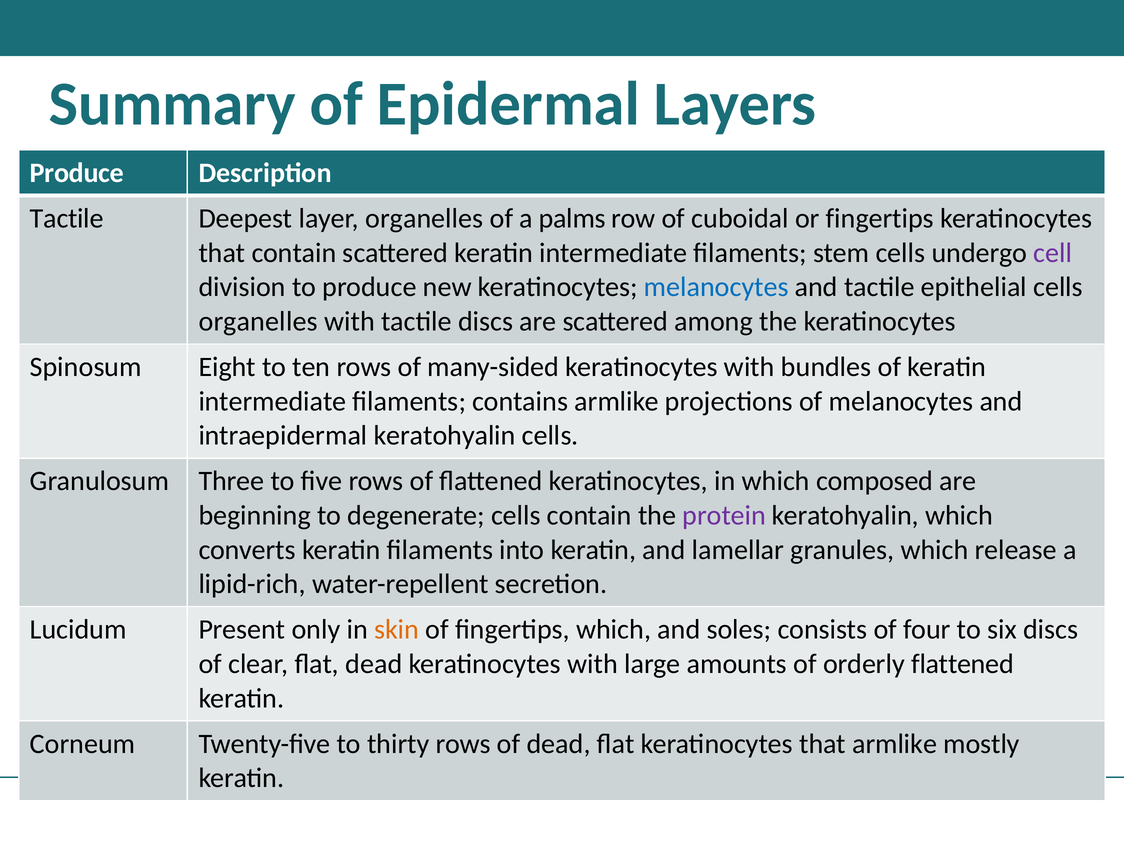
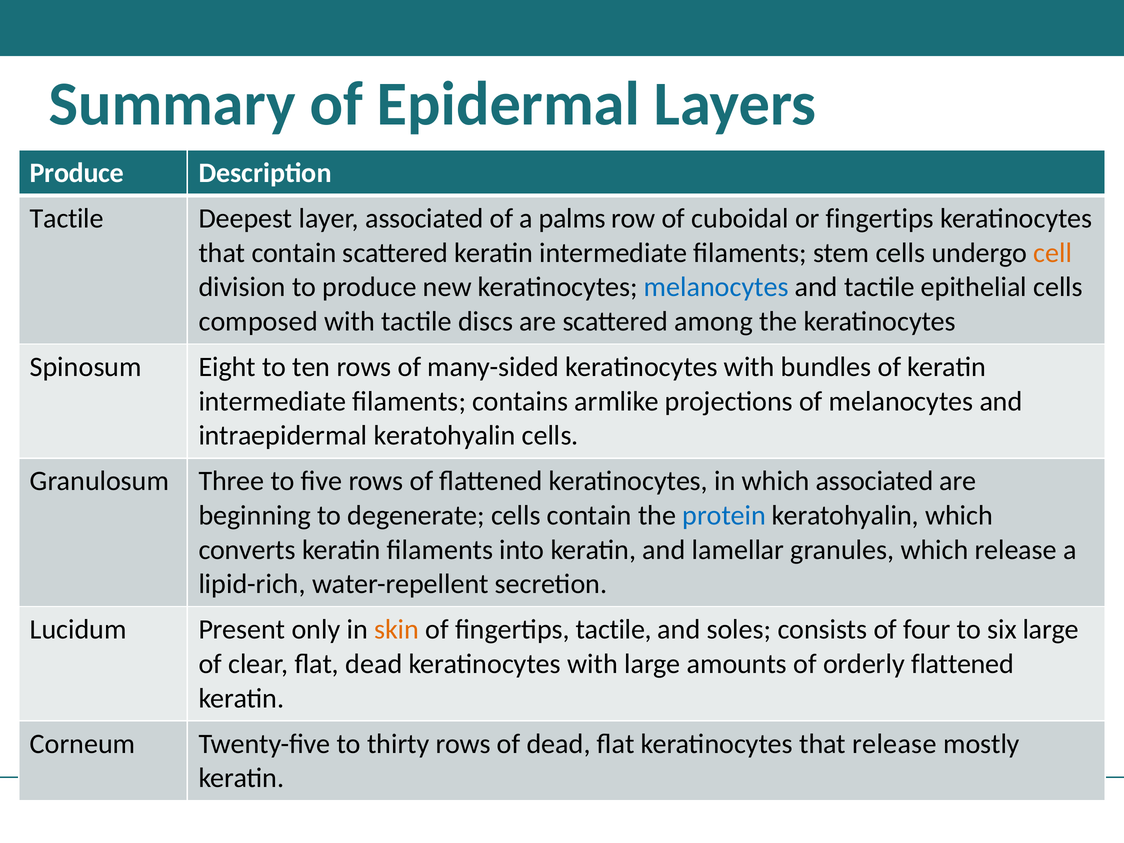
layer organelles: organelles -> associated
cell colour: purple -> orange
organelles at (258, 321): organelles -> composed
which composed: composed -> associated
protein colour: purple -> blue
fingertips which: which -> tactile
six discs: discs -> large
that armlike: armlike -> release
